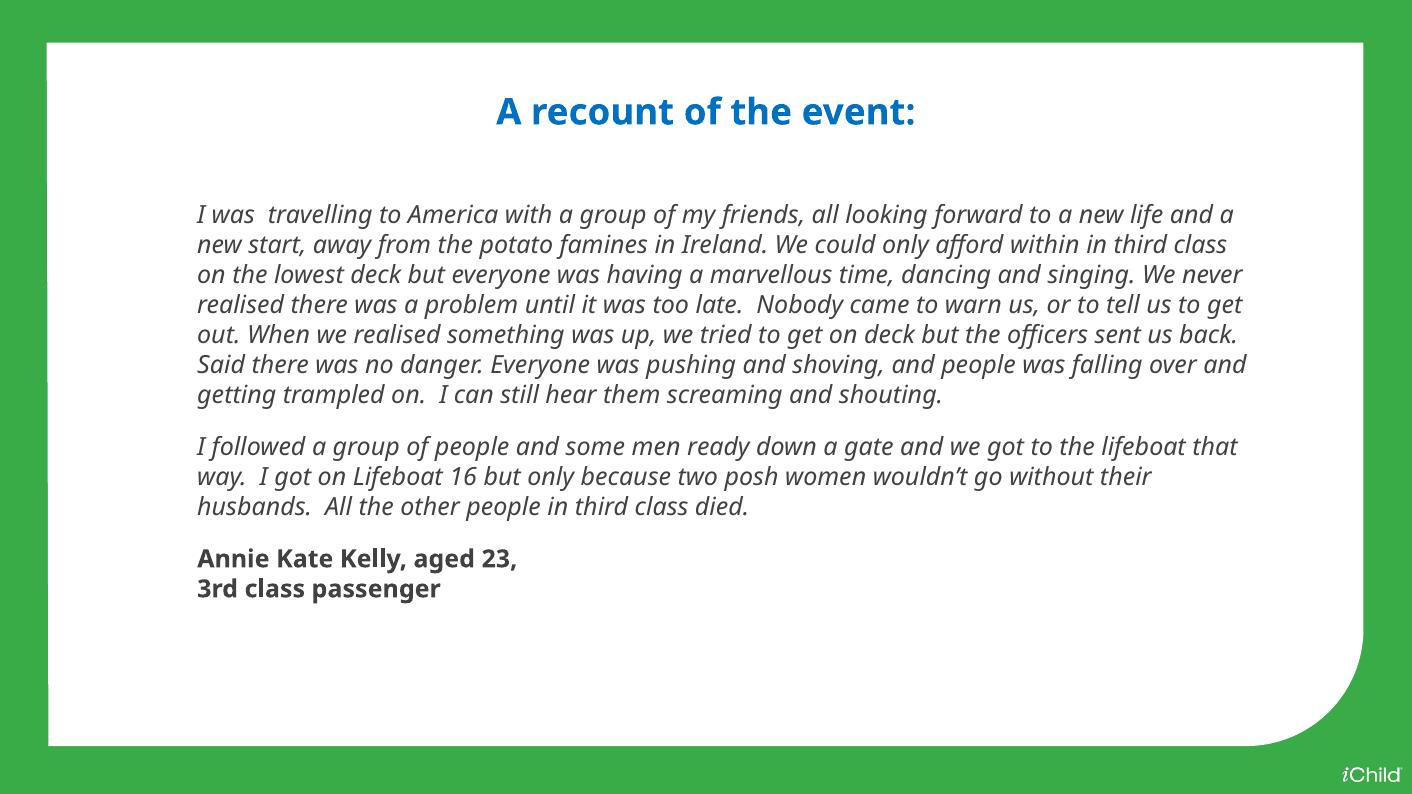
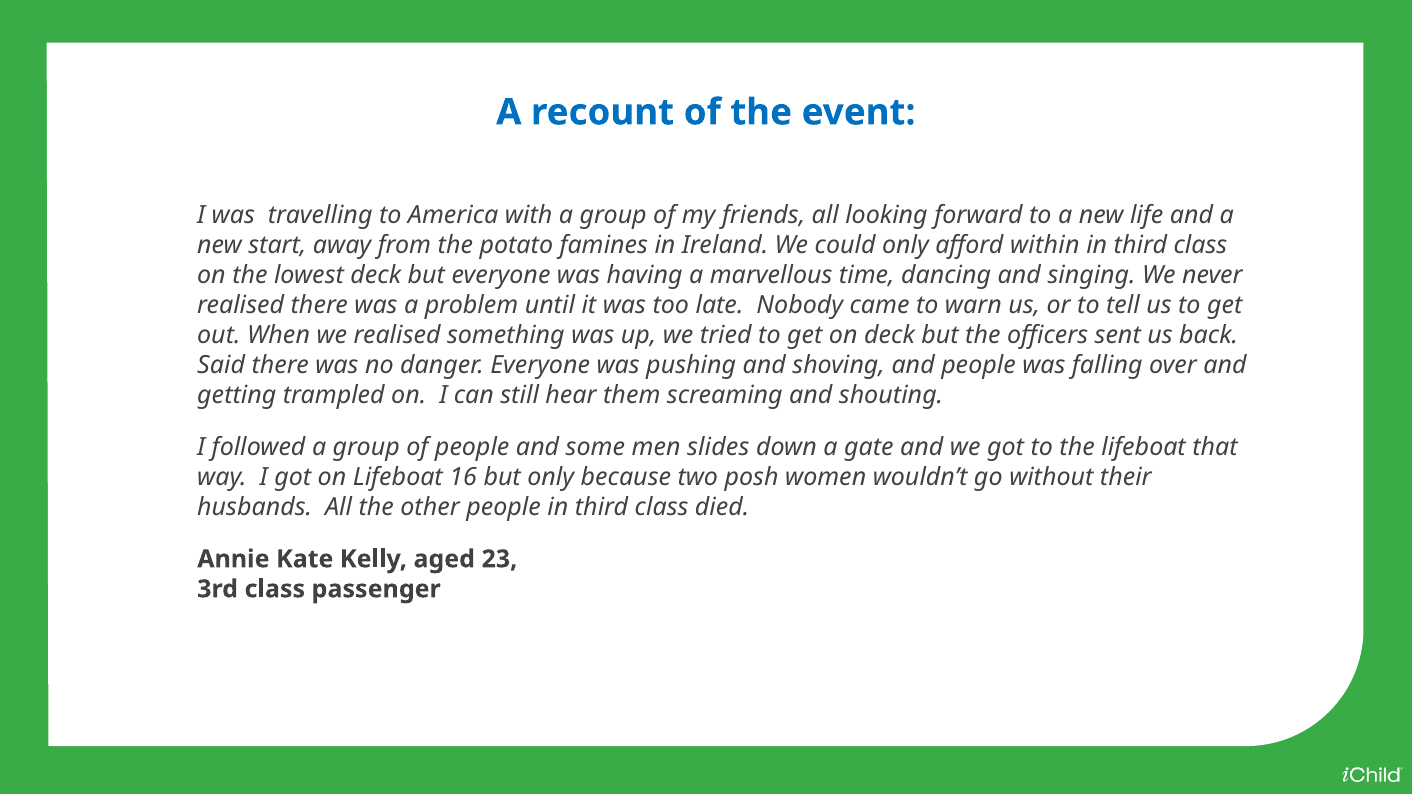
ready: ready -> slides
